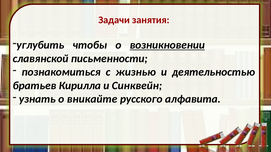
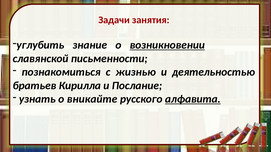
чтобы: чтобы -> знание
Синквейн: Синквейн -> Послание
алфавита underline: none -> present
